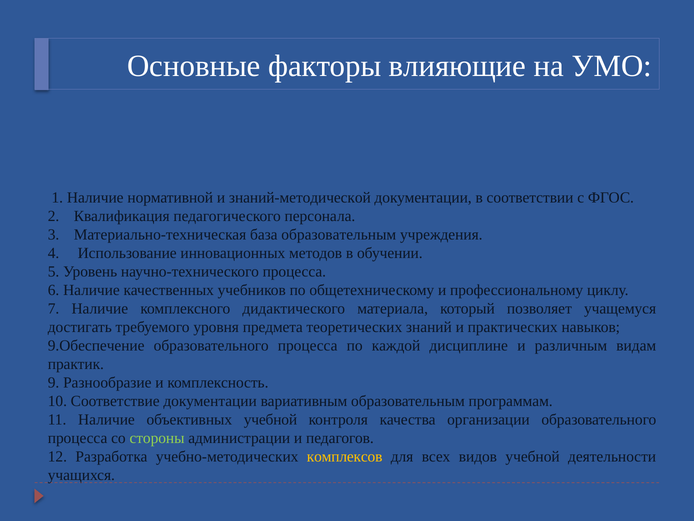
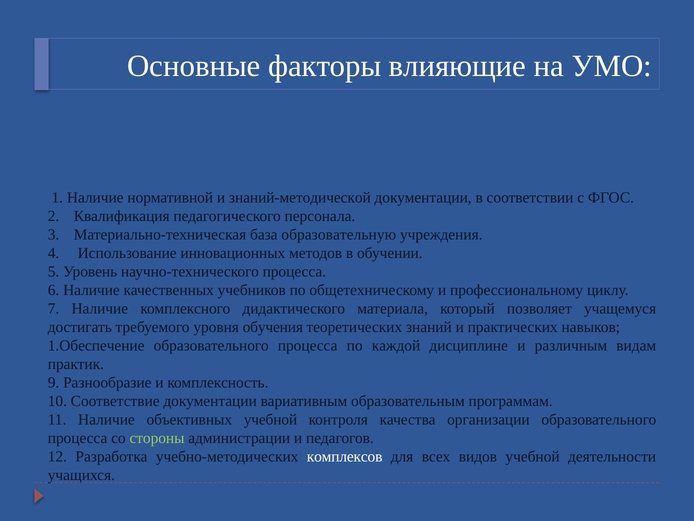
база образовательным: образовательным -> образовательную
предмета: предмета -> обучения
9.Обеспечение: 9.Обеспечение -> 1.Обеспечение
комплексов colour: yellow -> white
